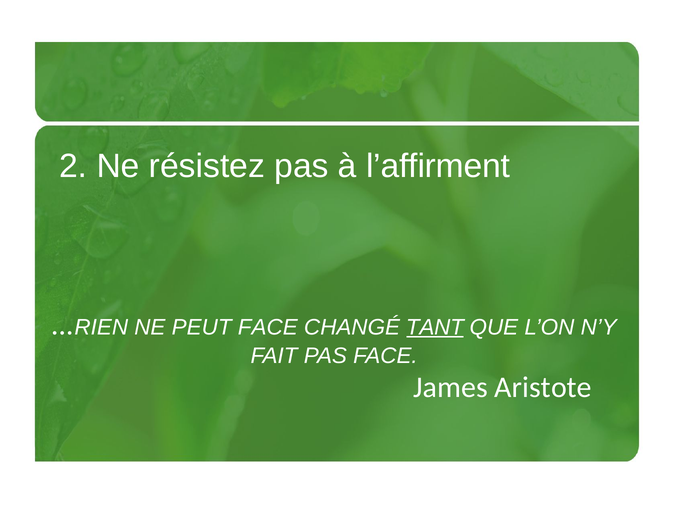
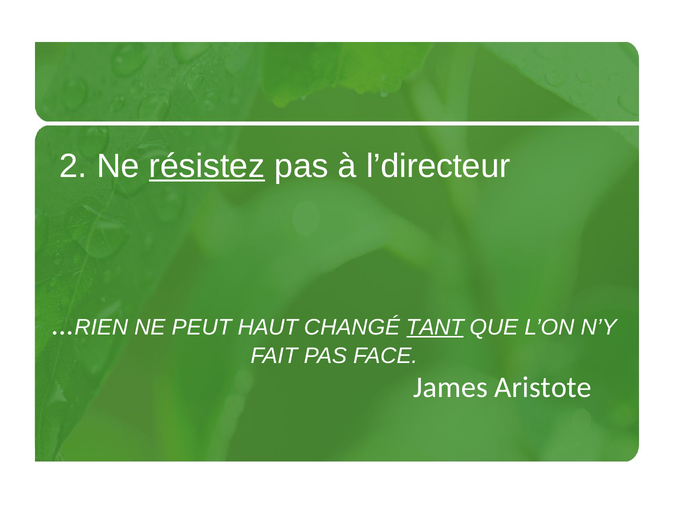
résistez underline: none -> present
l’affirment: l’affirment -> l’directeur
PEUT FACE: FACE -> HAUT
